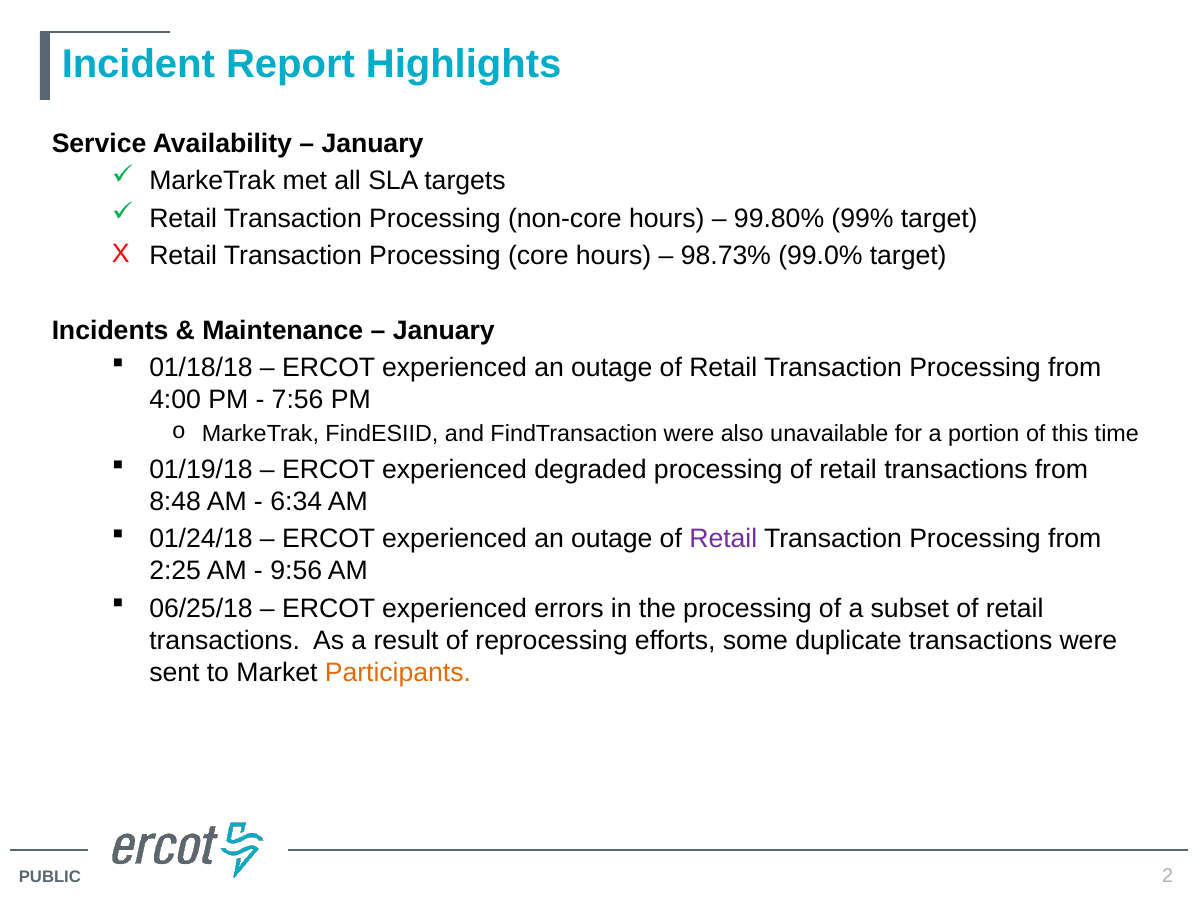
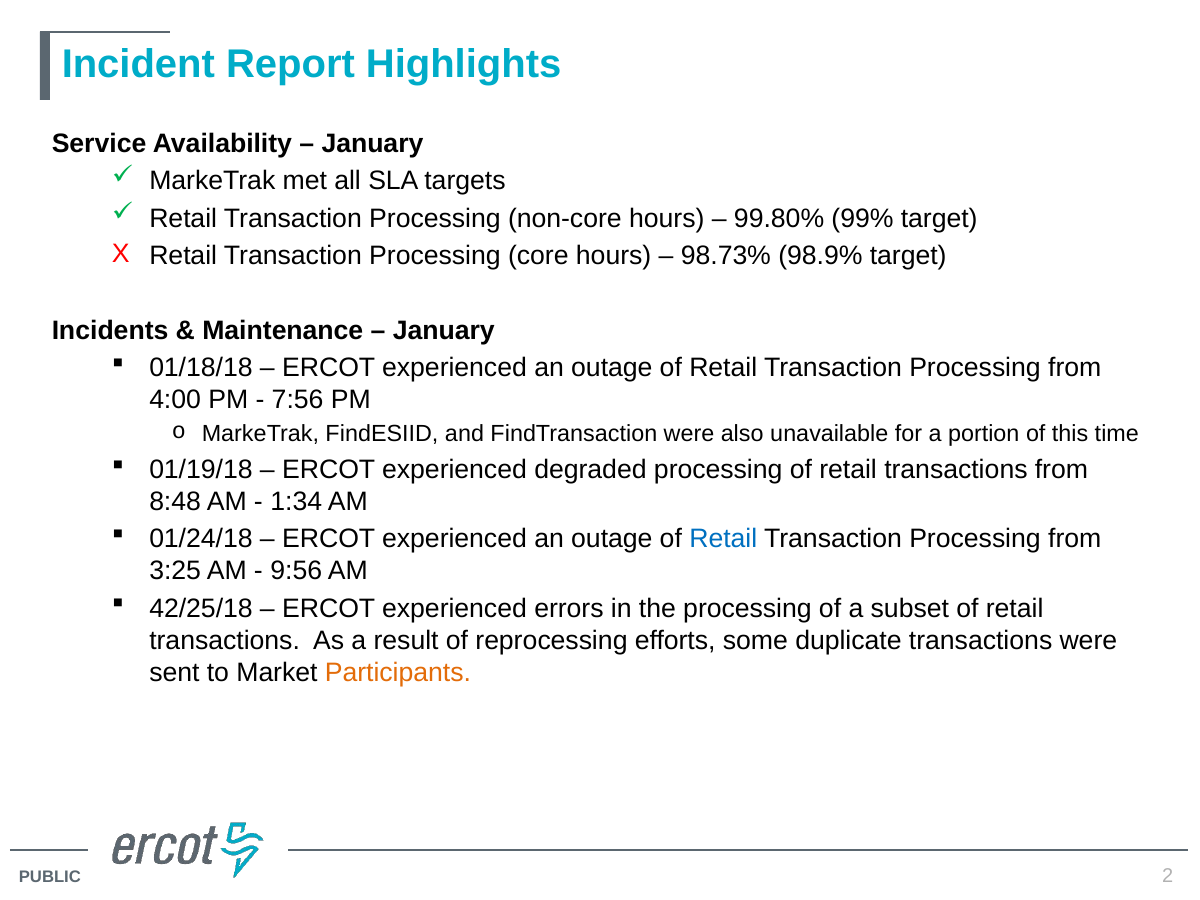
99.0%: 99.0% -> 98.9%
6:34: 6:34 -> 1:34
Retail at (723, 539) colour: purple -> blue
2:25: 2:25 -> 3:25
06/25/18: 06/25/18 -> 42/25/18
